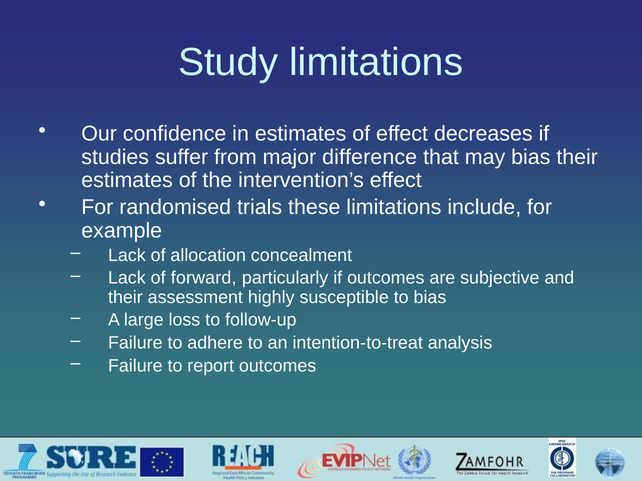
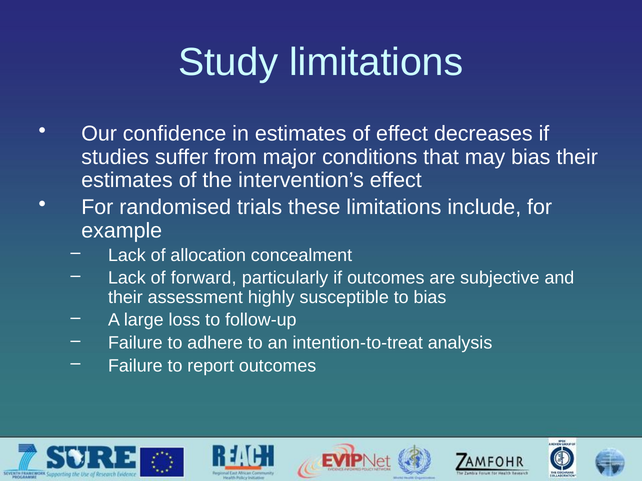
difference: difference -> conditions
